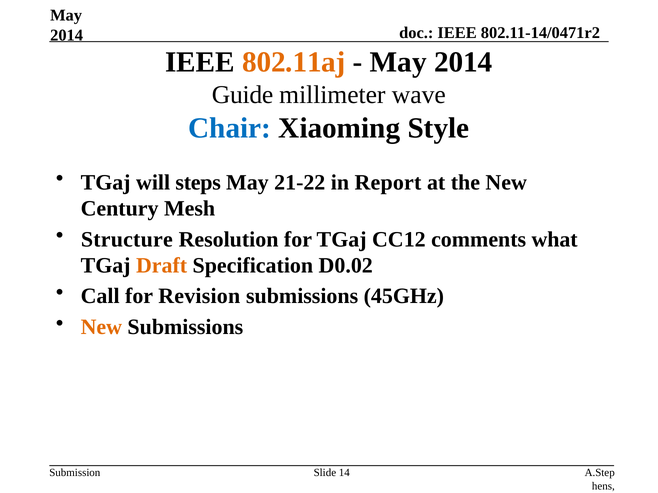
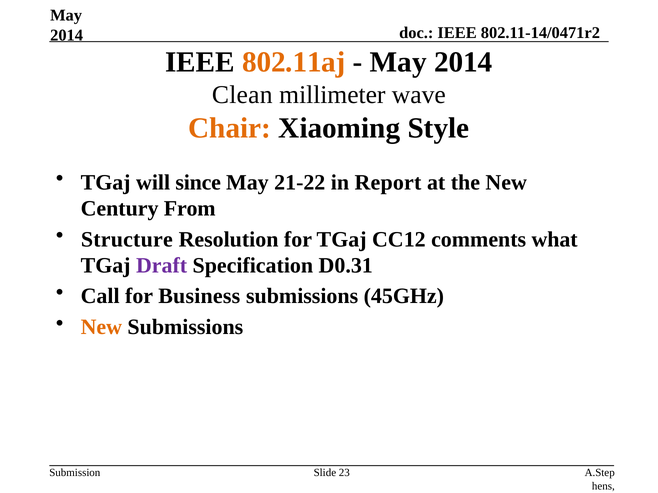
Guide: Guide -> Clean
Chair colour: blue -> orange
steps: steps -> since
Mesh: Mesh -> From
Draft colour: orange -> purple
D0.02: D0.02 -> D0.31
Revision: Revision -> Business
14: 14 -> 23
